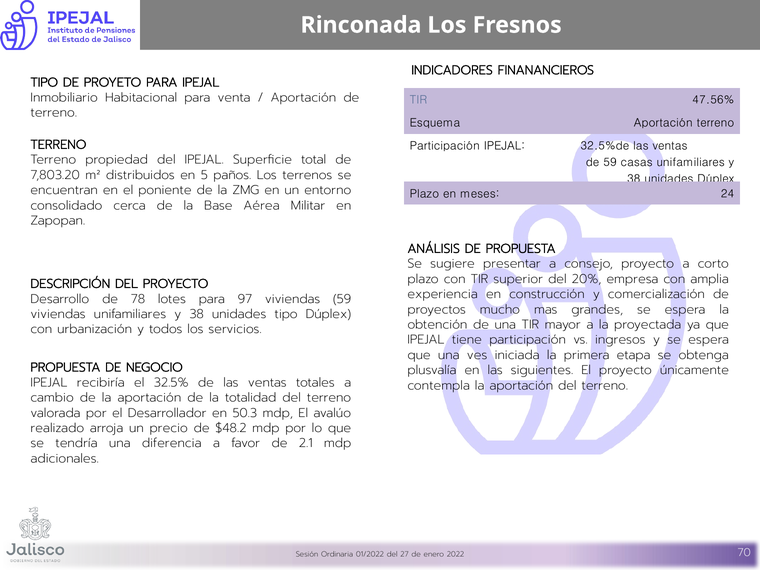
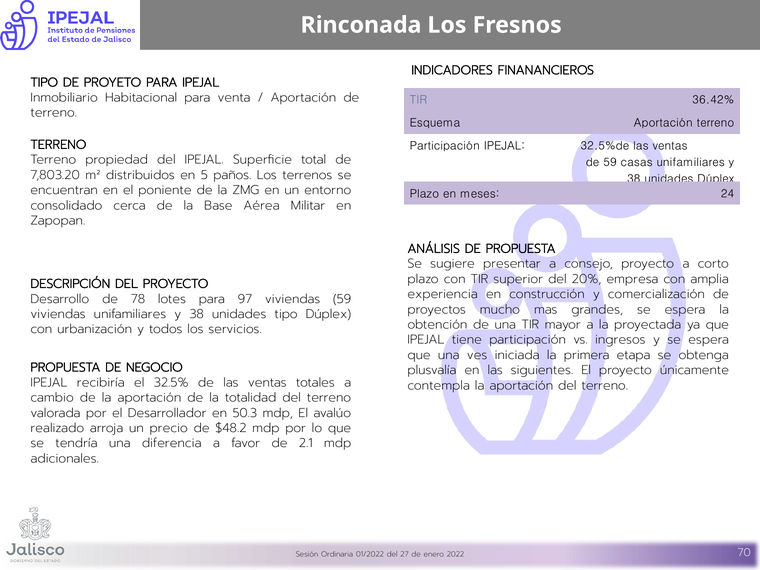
47.56%: 47.56% -> 36.42%
